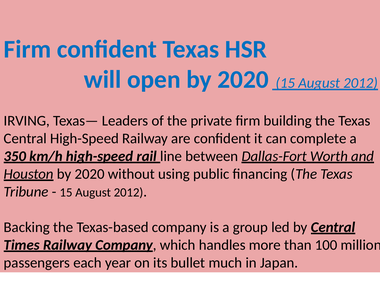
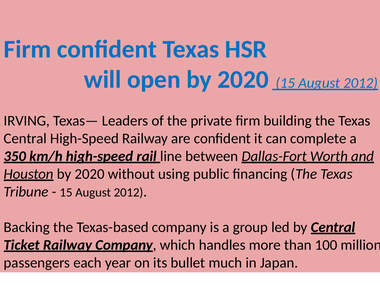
Times: Times -> Ticket
